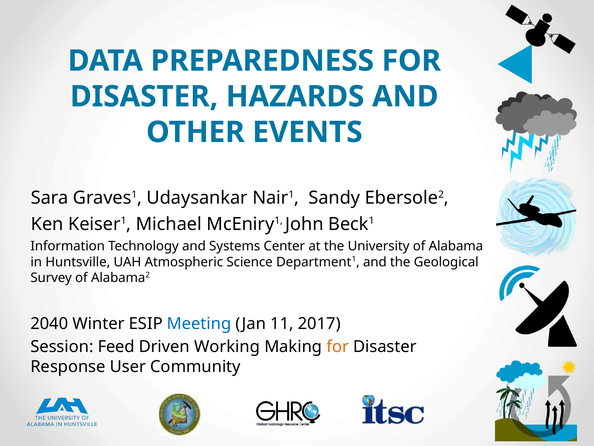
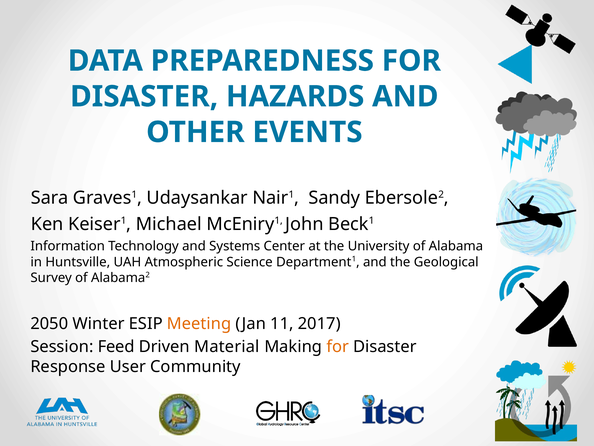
2040: 2040 -> 2050
Meeting colour: blue -> orange
Working: Working -> Material
